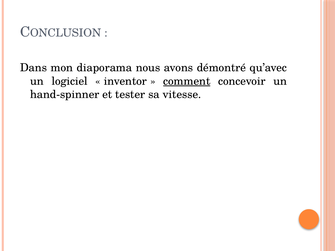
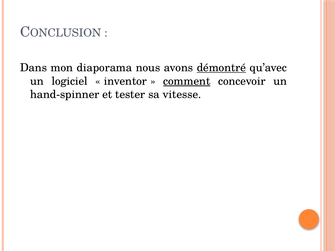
démontré underline: none -> present
